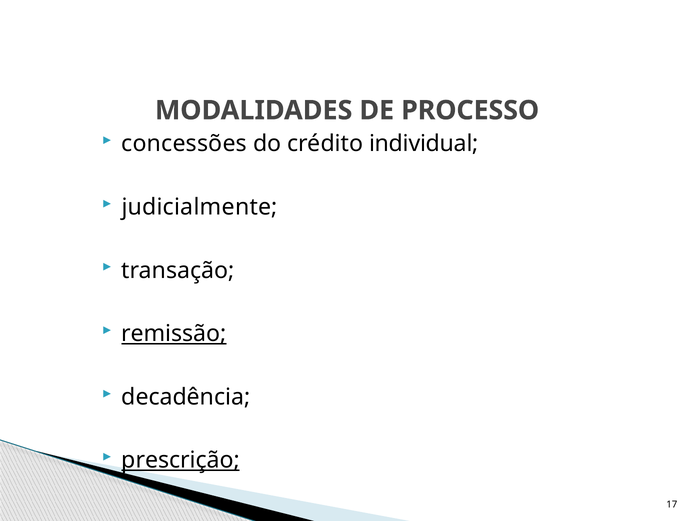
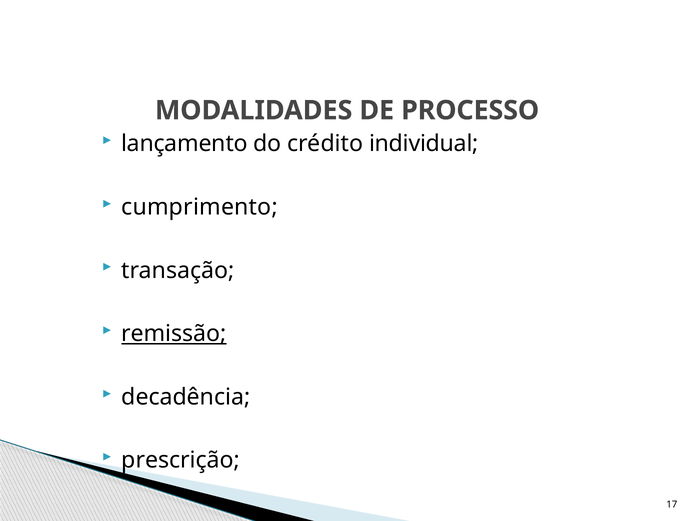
concessões: concessões -> lançamento
judicialmente: judicialmente -> cumprimento
prescrição underline: present -> none
